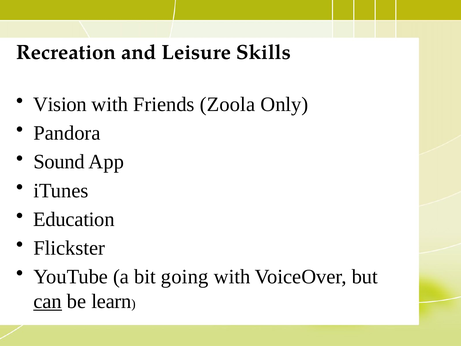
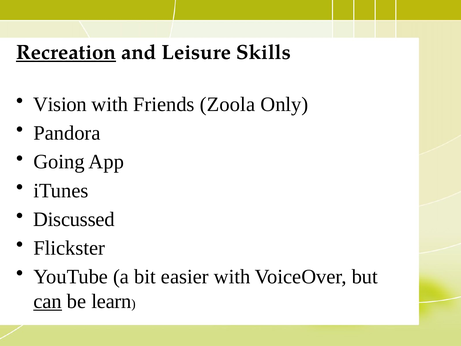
Recreation underline: none -> present
Sound: Sound -> Going
Education: Education -> Discussed
going: going -> easier
